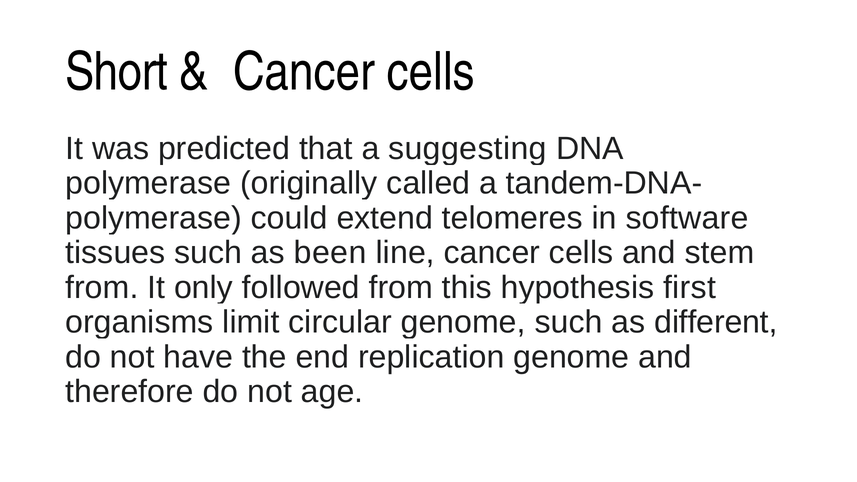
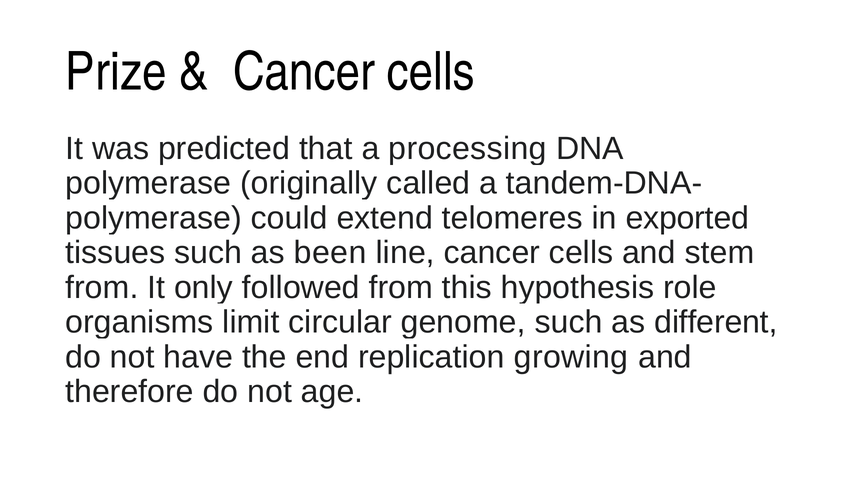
Short: Short -> Prize
suggesting: suggesting -> processing
software: software -> exported
first: first -> role
replication genome: genome -> growing
